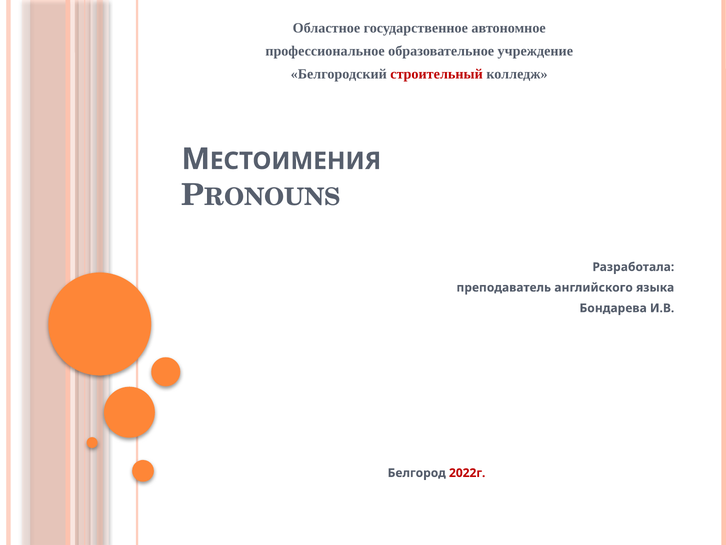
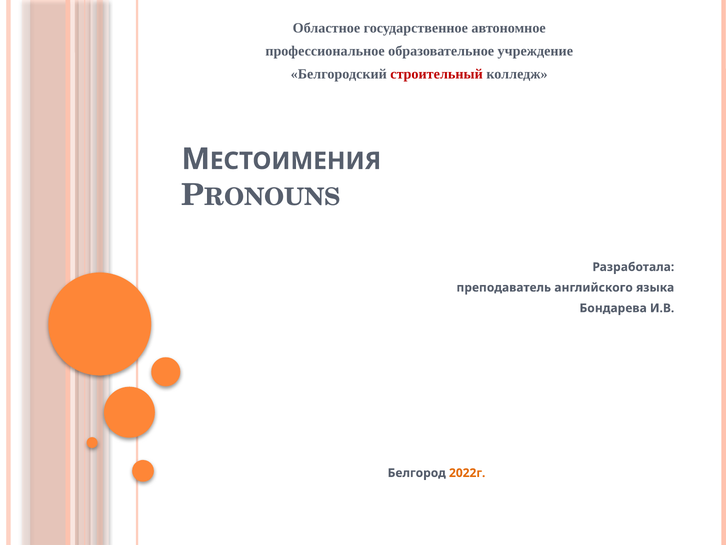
2022г colour: red -> orange
